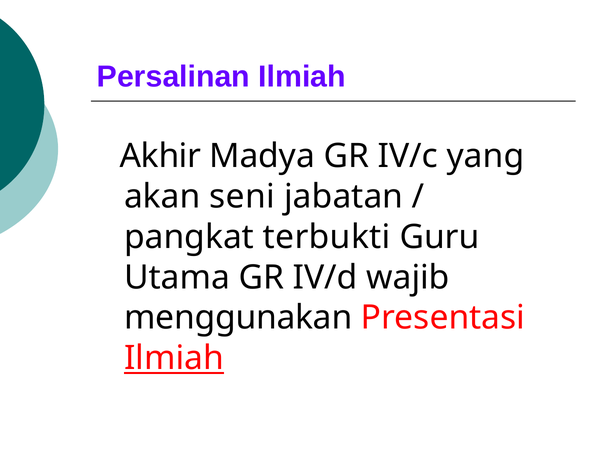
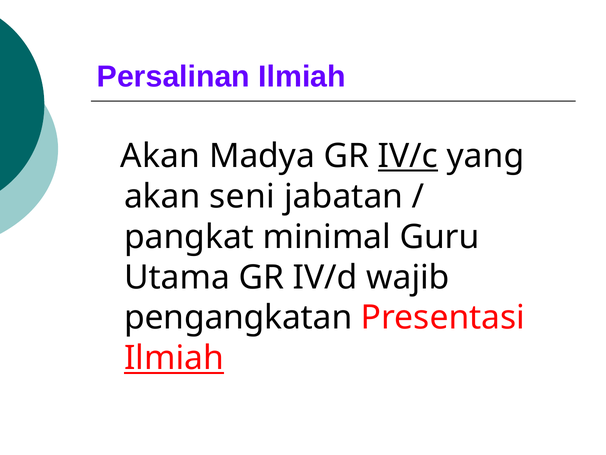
Akhir at (160, 156): Akhir -> Akan
IV/c underline: none -> present
terbukti: terbukti -> minimal
menggunakan: menggunakan -> pengangkatan
